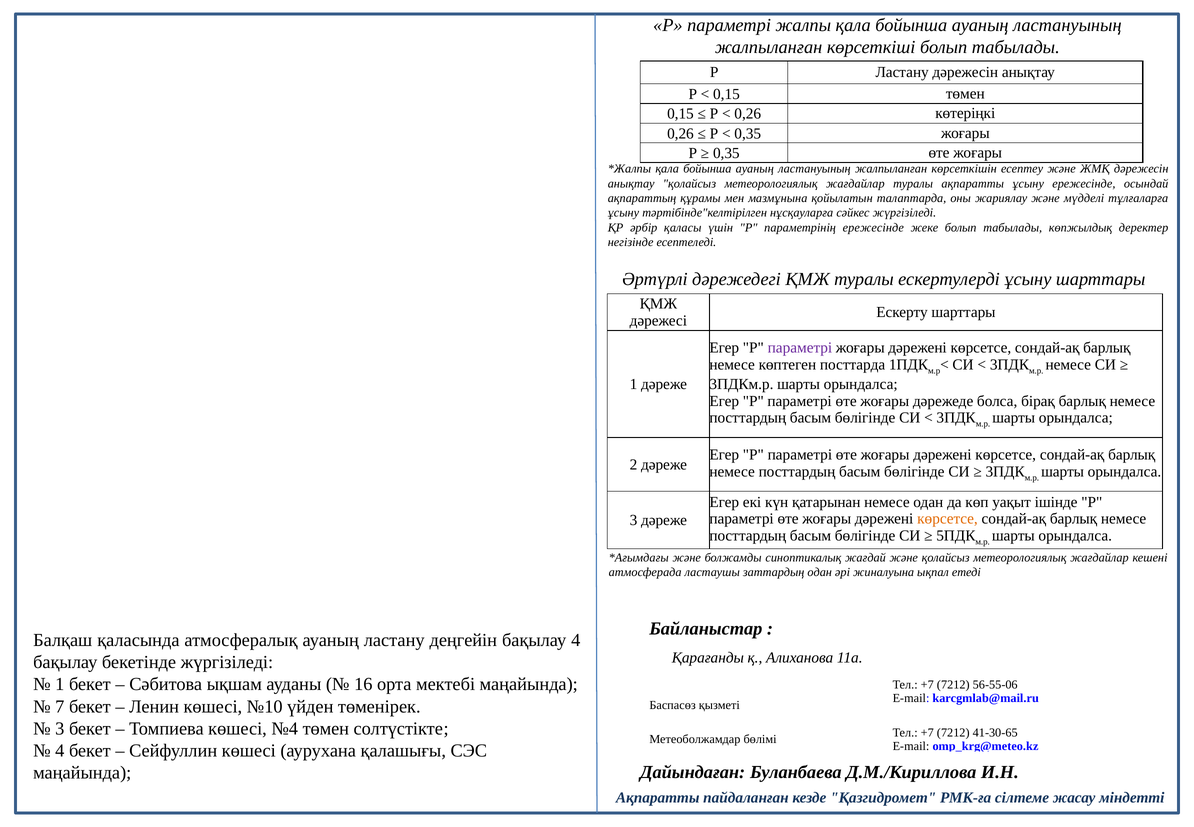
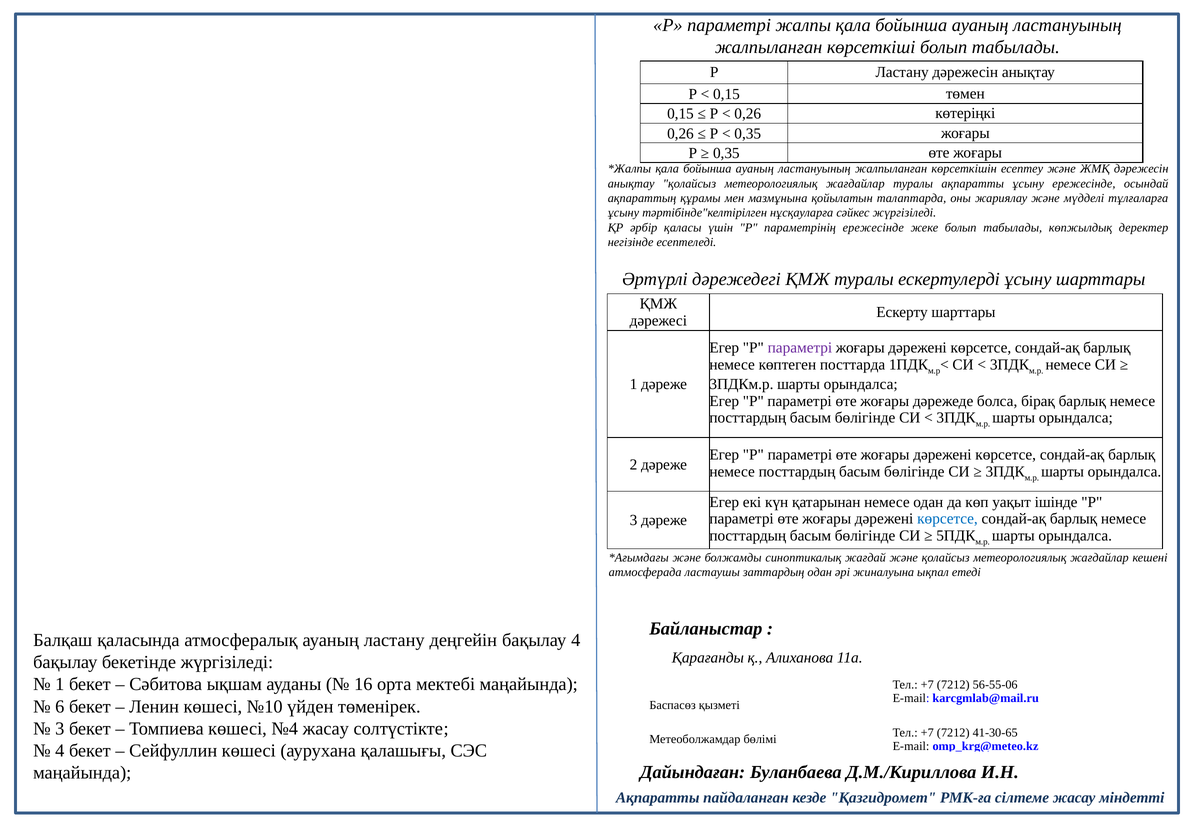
көрсетсе at (947, 519) colour: orange -> blue
7: 7 -> 6
№4 төмен: төмен -> жасау
